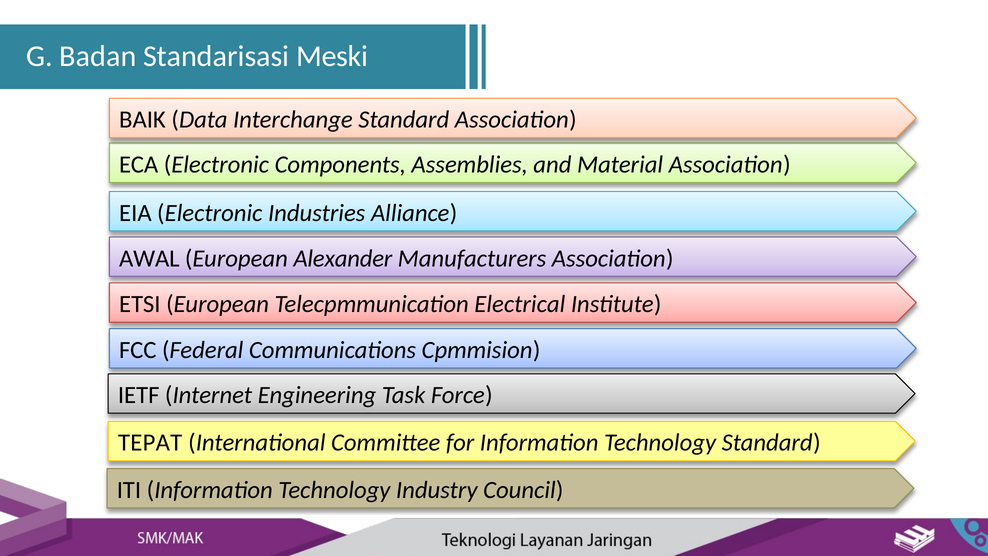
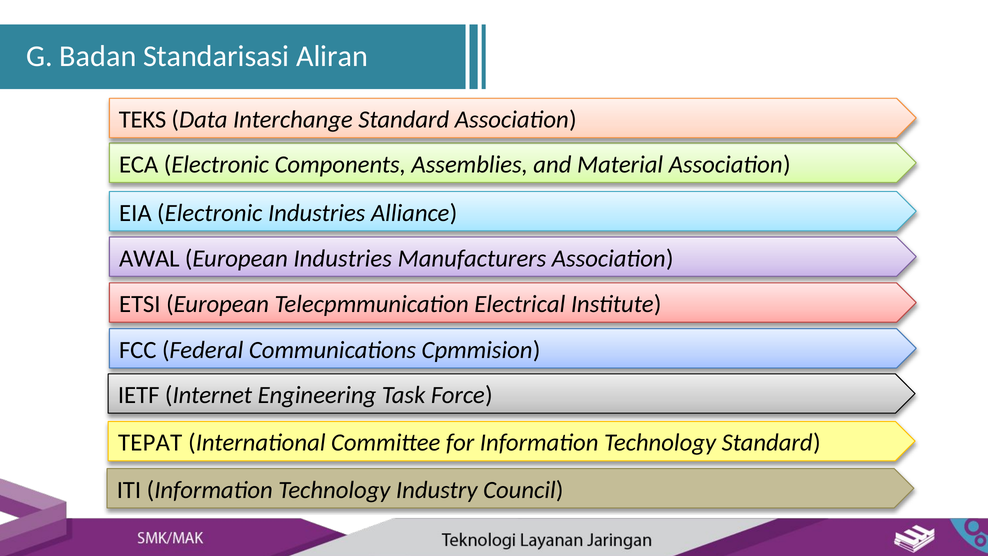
Meski: Meski -> Aliran
BAIK: BAIK -> TEKS
European Alexander: Alexander -> Industries
